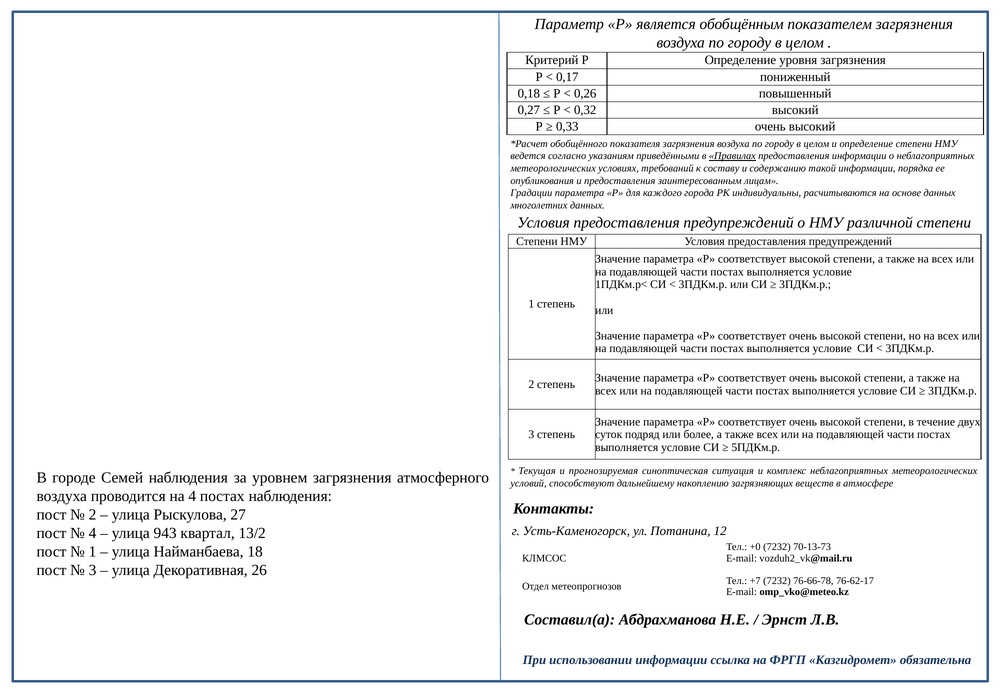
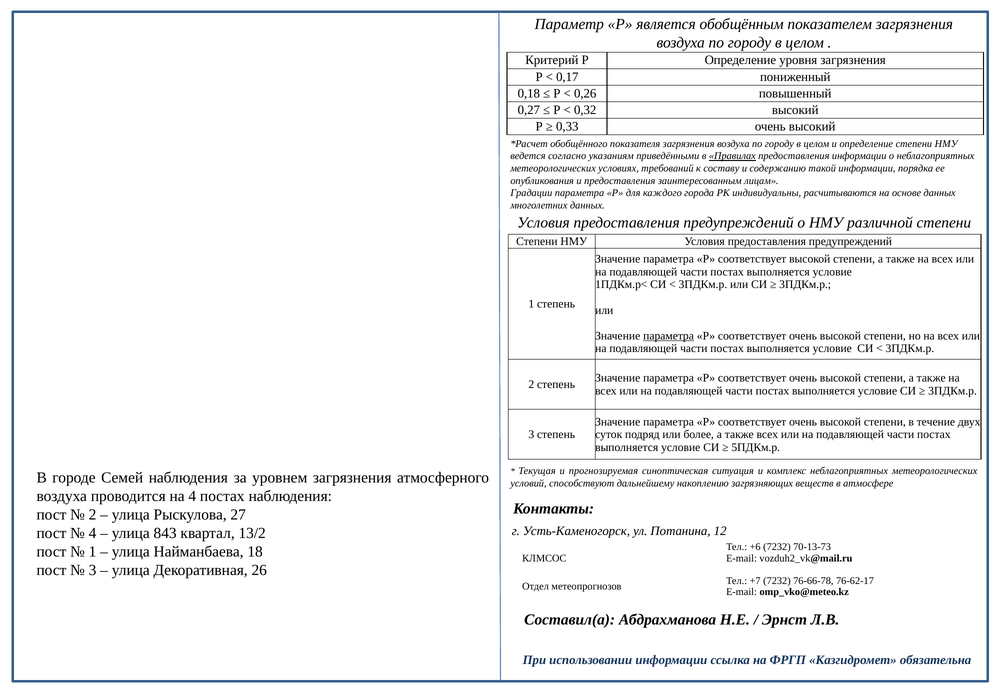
параметра at (669, 336) underline: none -> present
943: 943 -> 843
+0: +0 -> +6
